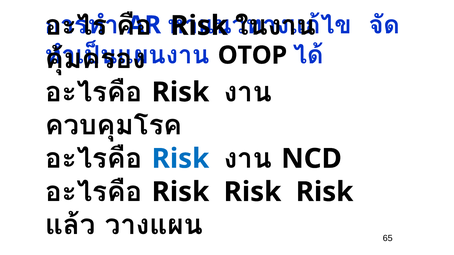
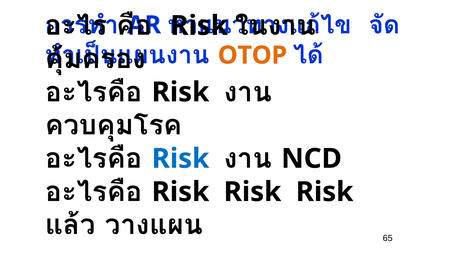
OTOP colour: black -> orange
